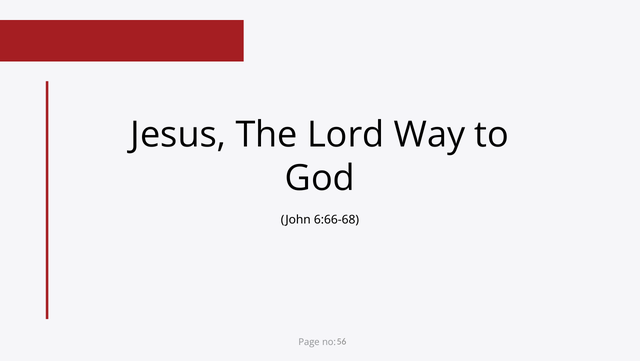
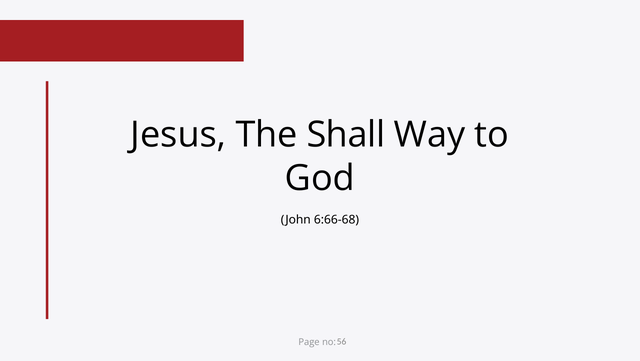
Lord: Lord -> Shall
